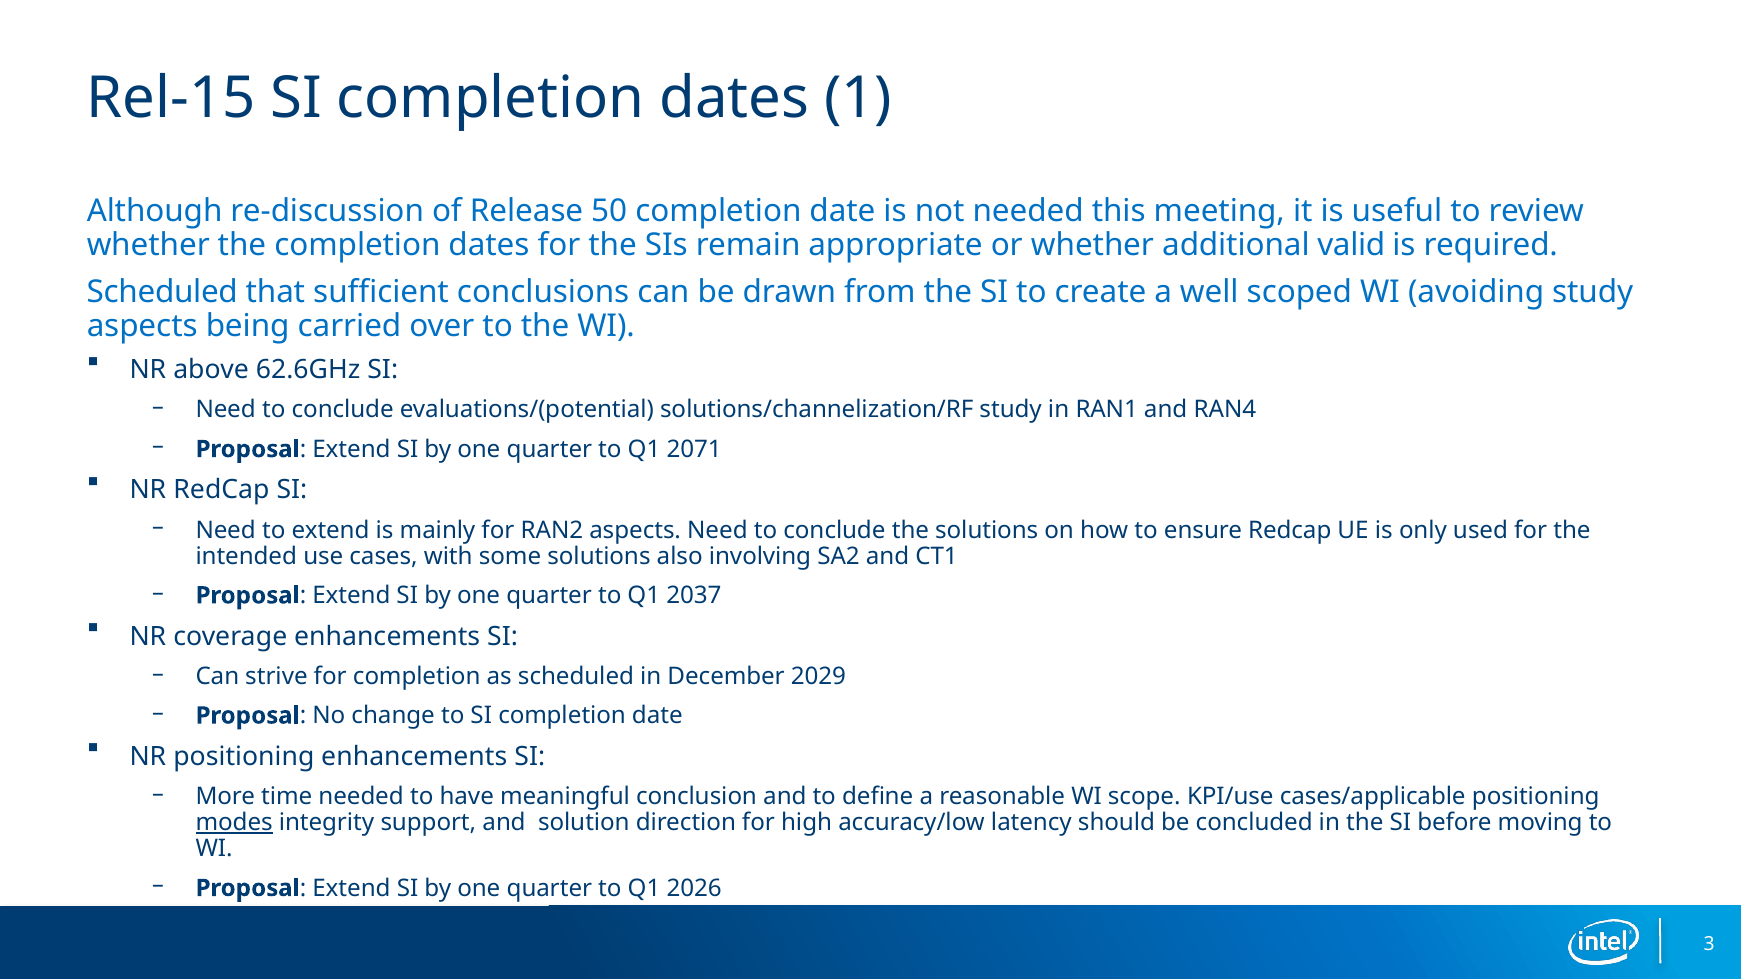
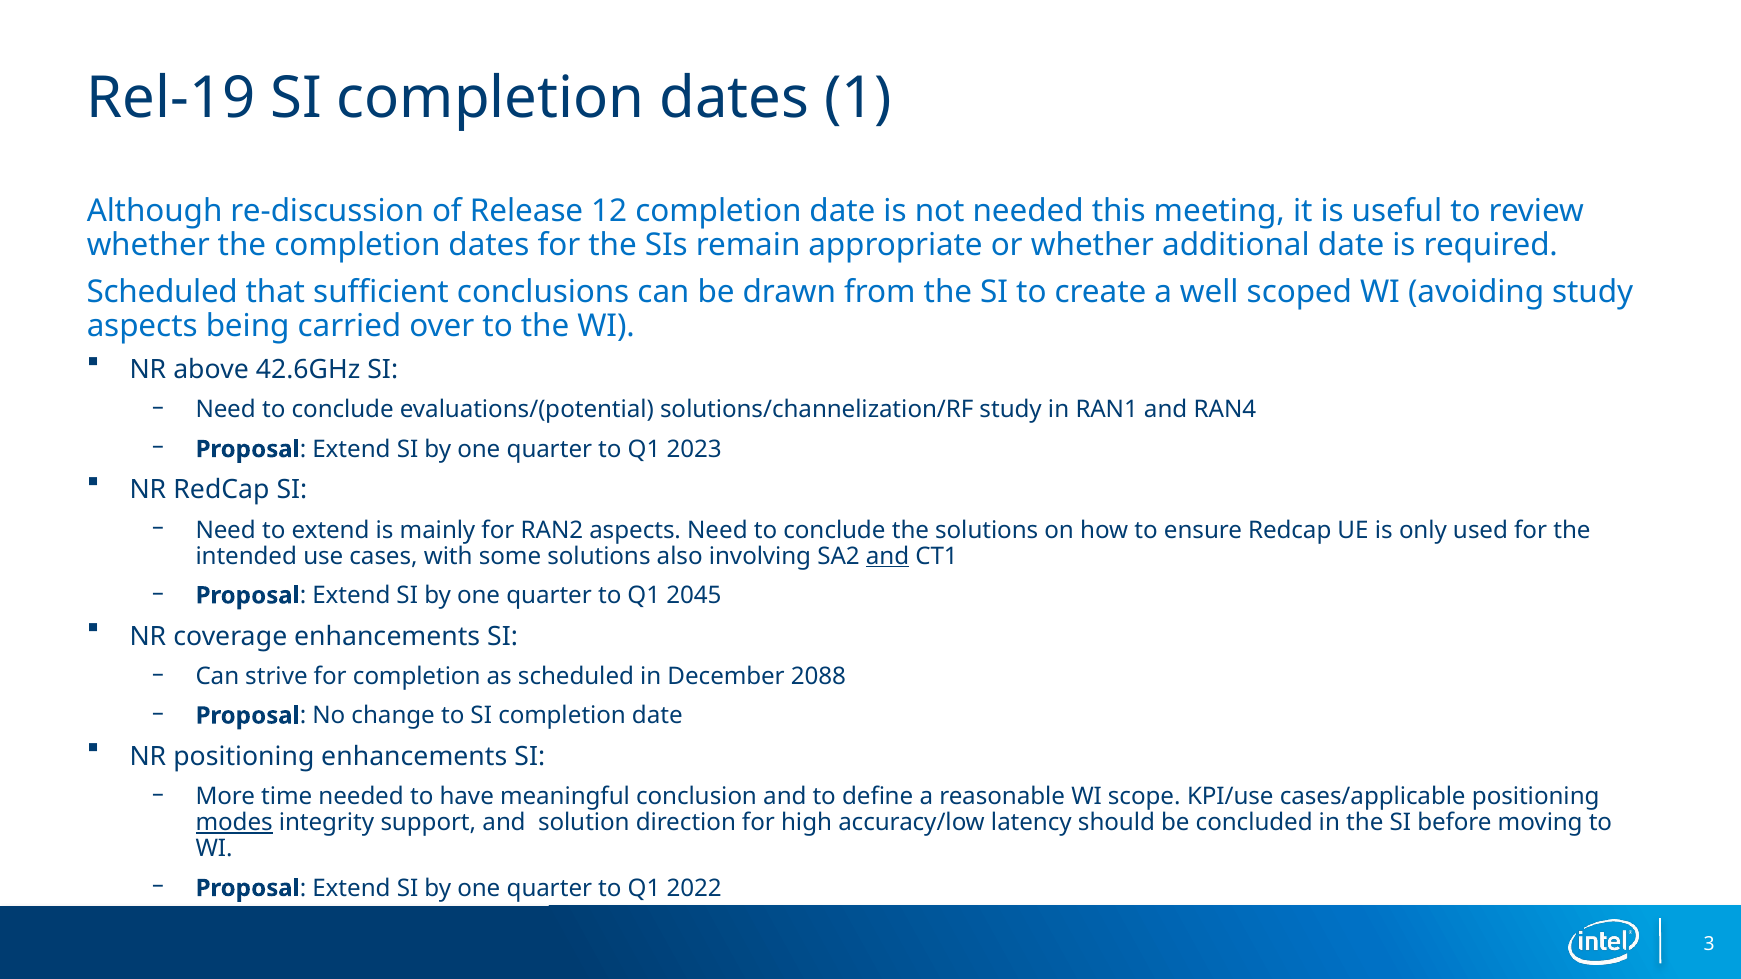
Rel-15: Rel-15 -> Rel-19
50: 50 -> 12
additional valid: valid -> date
62.6GHz: 62.6GHz -> 42.6GHz
2071: 2071 -> 2023
and at (888, 556) underline: none -> present
2037: 2037 -> 2045
2029: 2029 -> 2088
2026: 2026 -> 2022
